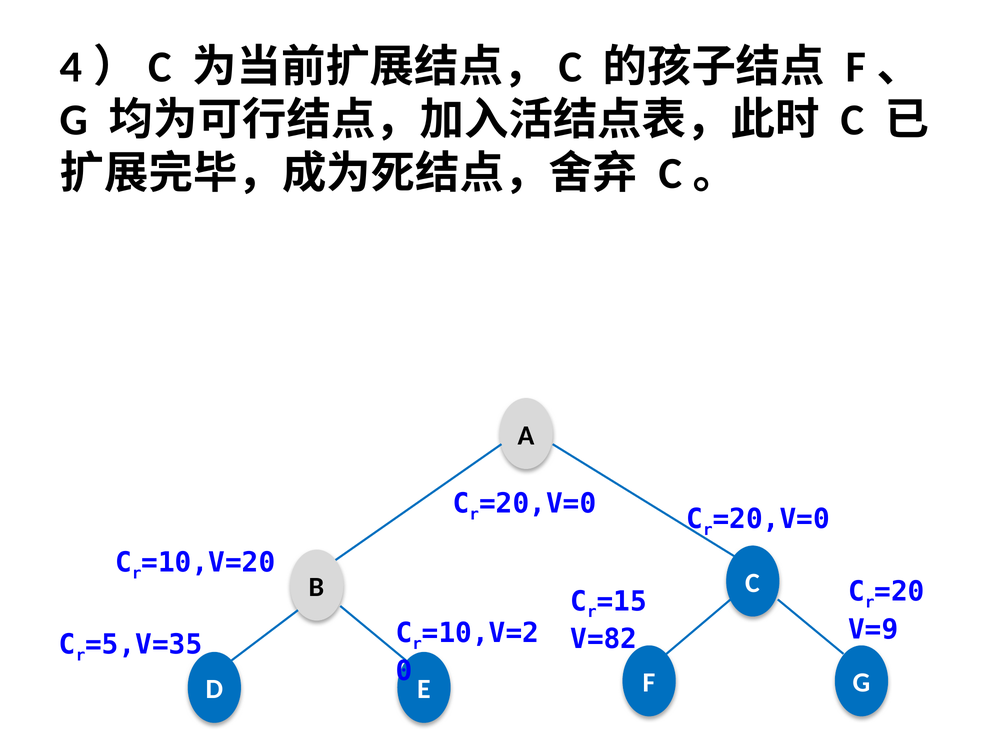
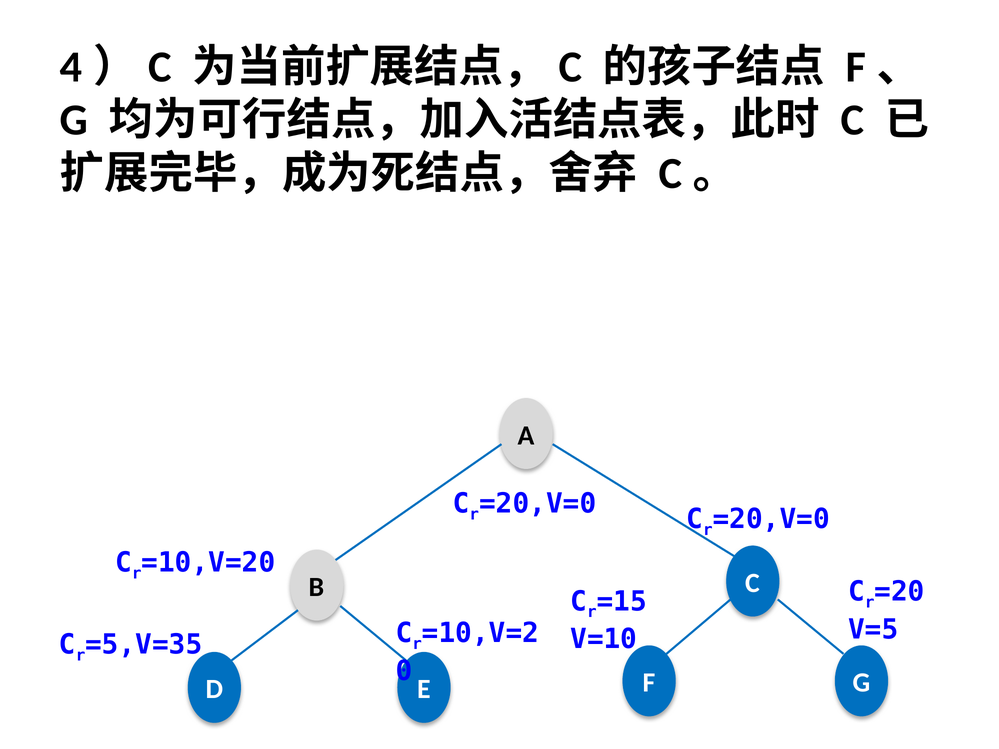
V=9: V=9 -> V=5
V=82: V=82 -> V=10
